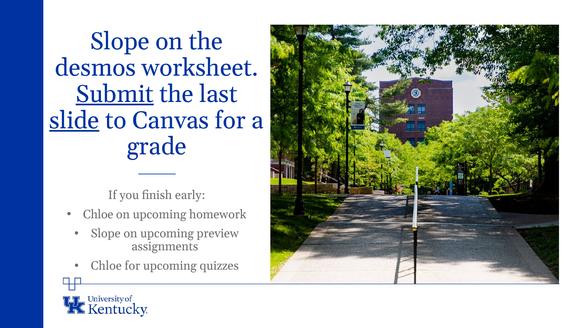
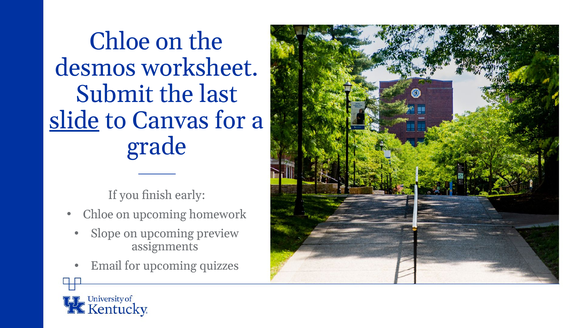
Slope at (120, 42): Slope -> Chloe
Submit underline: present -> none
Chloe at (106, 265): Chloe -> Email
